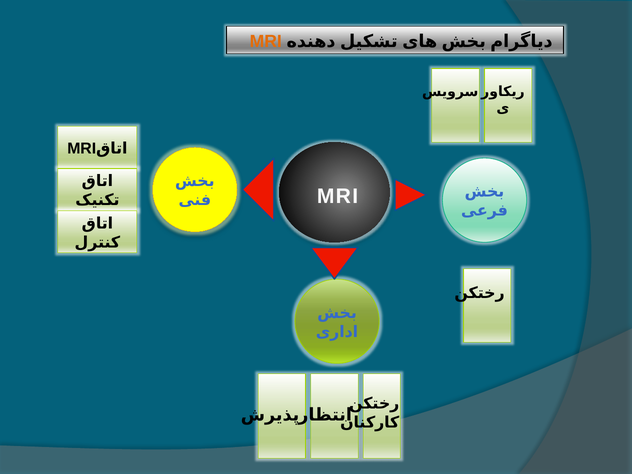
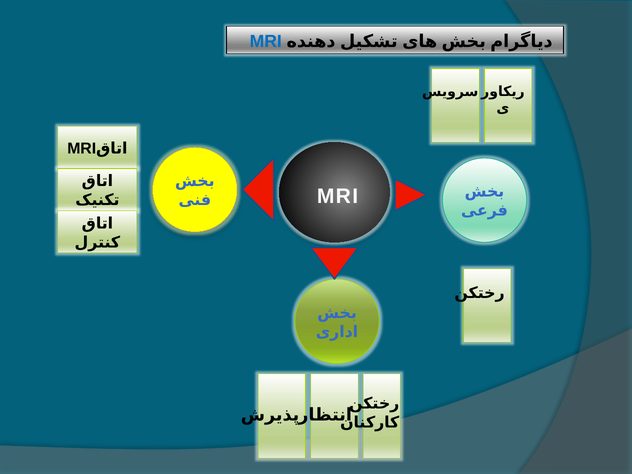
MRI at (266, 41) colour: orange -> blue
